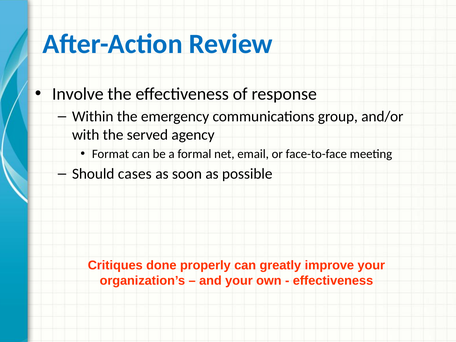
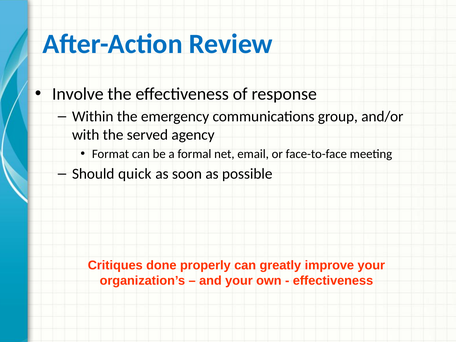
cases: cases -> quick
